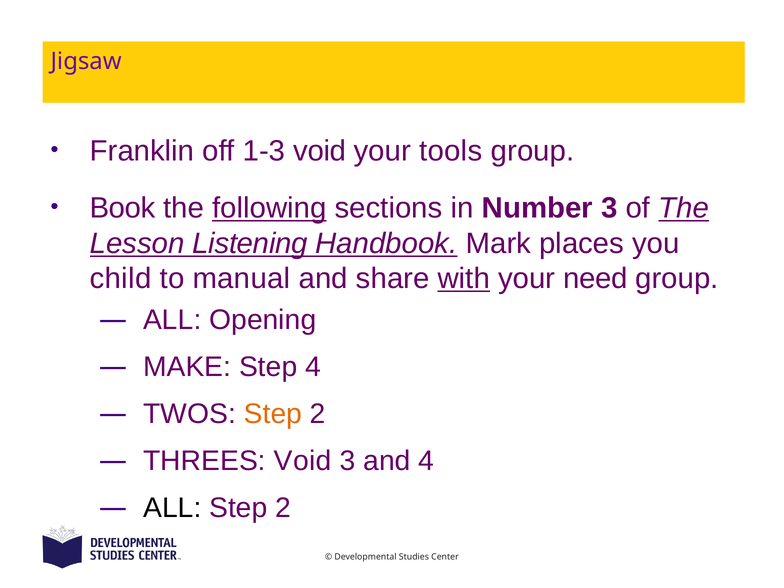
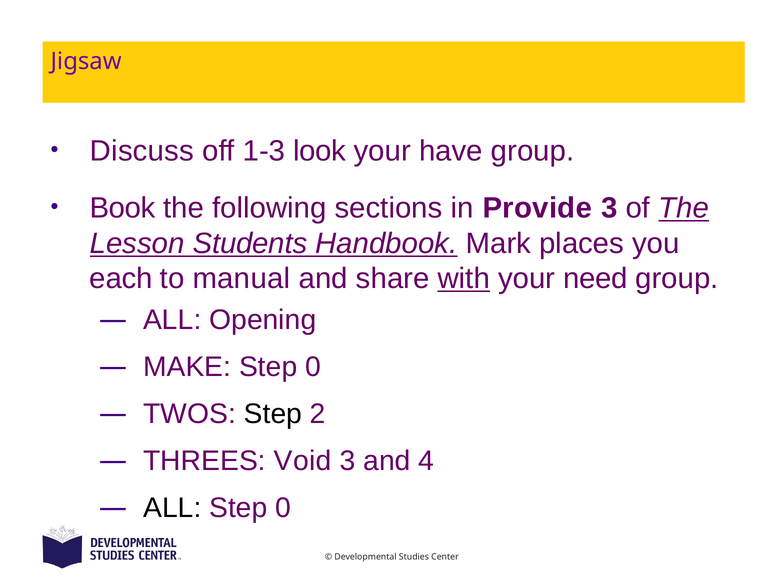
Franklin: Franklin -> Discuss
1-3 void: void -> look
tools: tools -> have
following underline: present -> none
Number: Number -> Provide
Listening: Listening -> Students
child: child -> each
4 at (313, 367): 4 -> 0
Step at (273, 414) colour: orange -> black
2 at (283, 508): 2 -> 0
